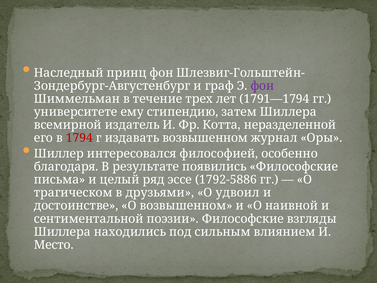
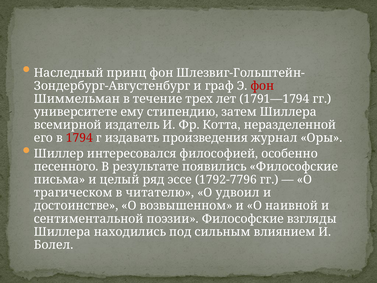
фон at (262, 86) colour: purple -> red
издавать возвышенном: возвышенном -> произведения
благодаря: благодаря -> песенного
1792-5886: 1792-5886 -> 1792-7796
друзьями: друзьями -> читателю
Место: Место -> Болел
